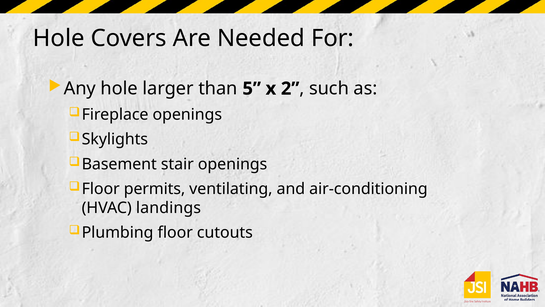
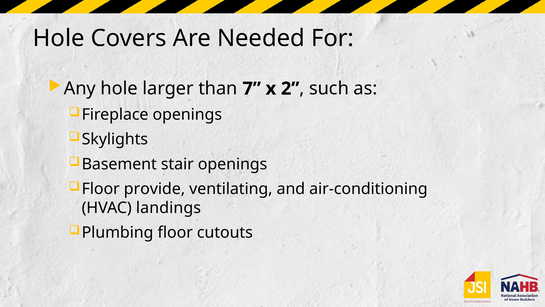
5: 5 -> 7
permits: permits -> provide
